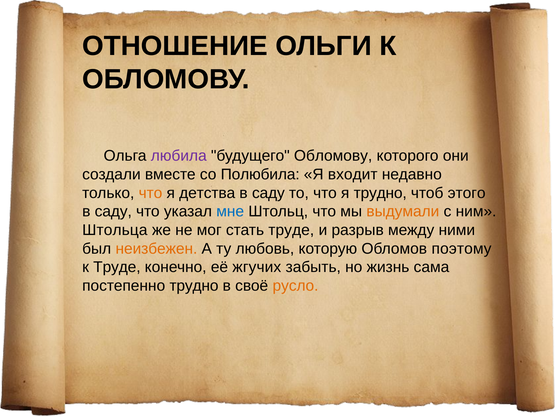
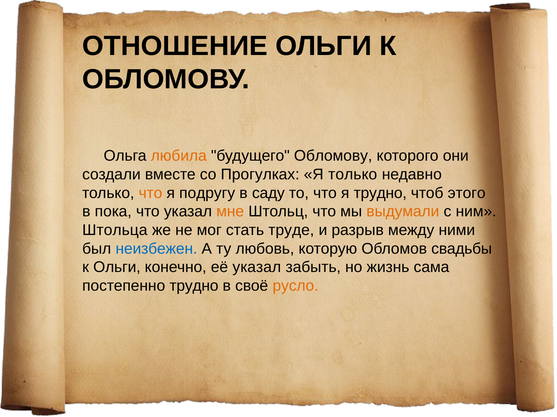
любила colour: purple -> orange
Полюбила: Полюбила -> Прогулках
Я входит: входит -> только
детства: детства -> подругу
саду at (113, 212): саду -> пока
мне colour: blue -> orange
неизбежен colour: orange -> blue
поэтому: поэтому -> свадьбы
к Труде: Труде -> Ольги
её жгучих: жгучих -> указал
